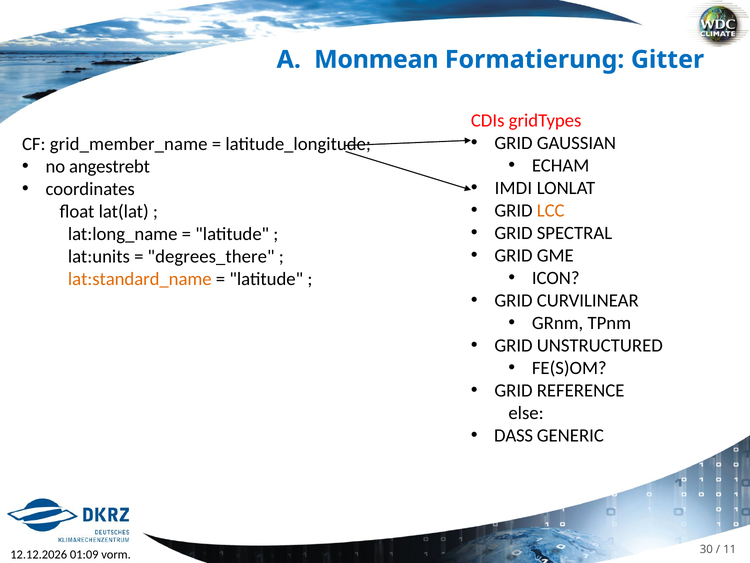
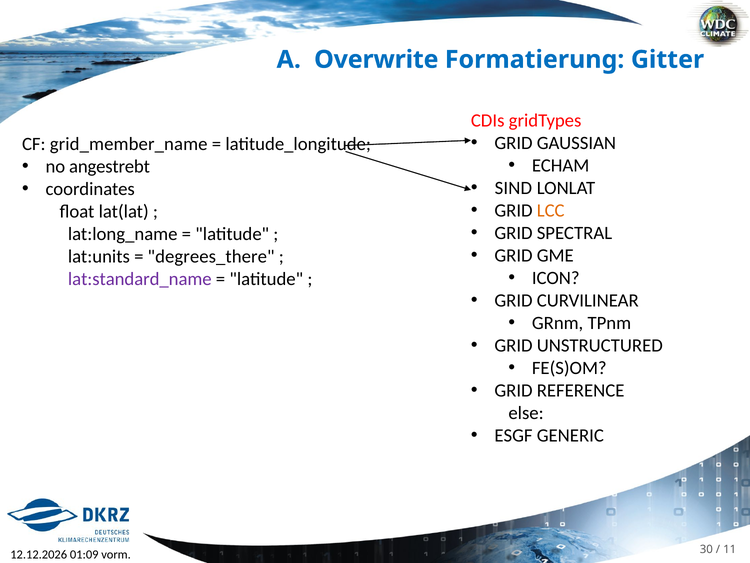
Monmean: Monmean -> Overwrite
IMDI: IMDI -> SIND
lat:standard_name colour: orange -> purple
DASS: DASS -> ESGF
